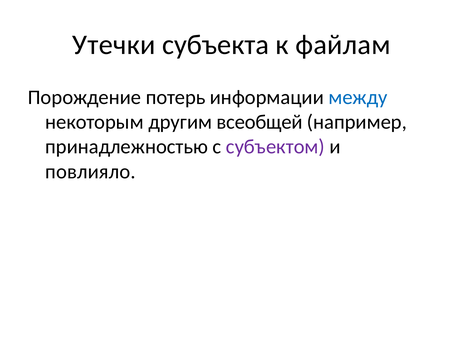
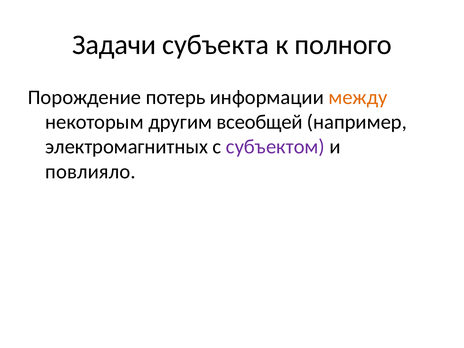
Утечки: Утечки -> Задачи
файлам: файлам -> полного
между colour: blue -> orange
принадлежностью: принадлежностью -> электромагнитных
